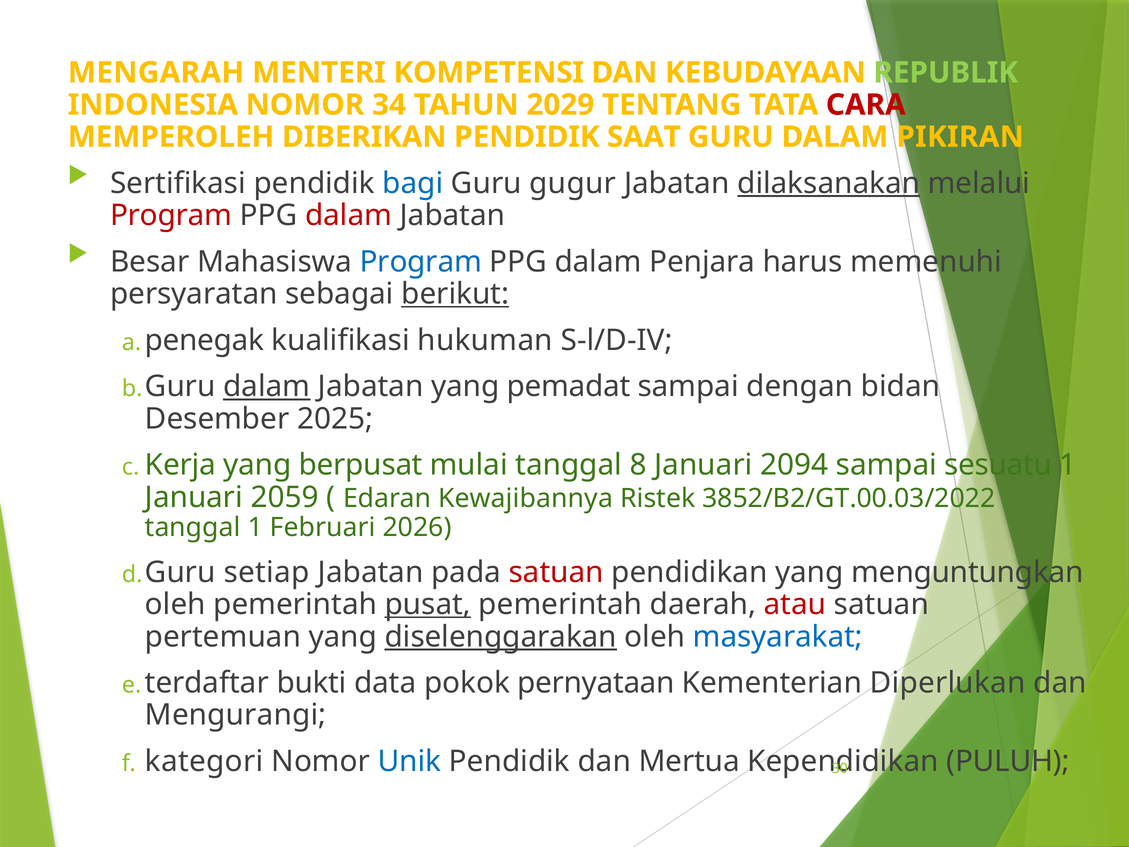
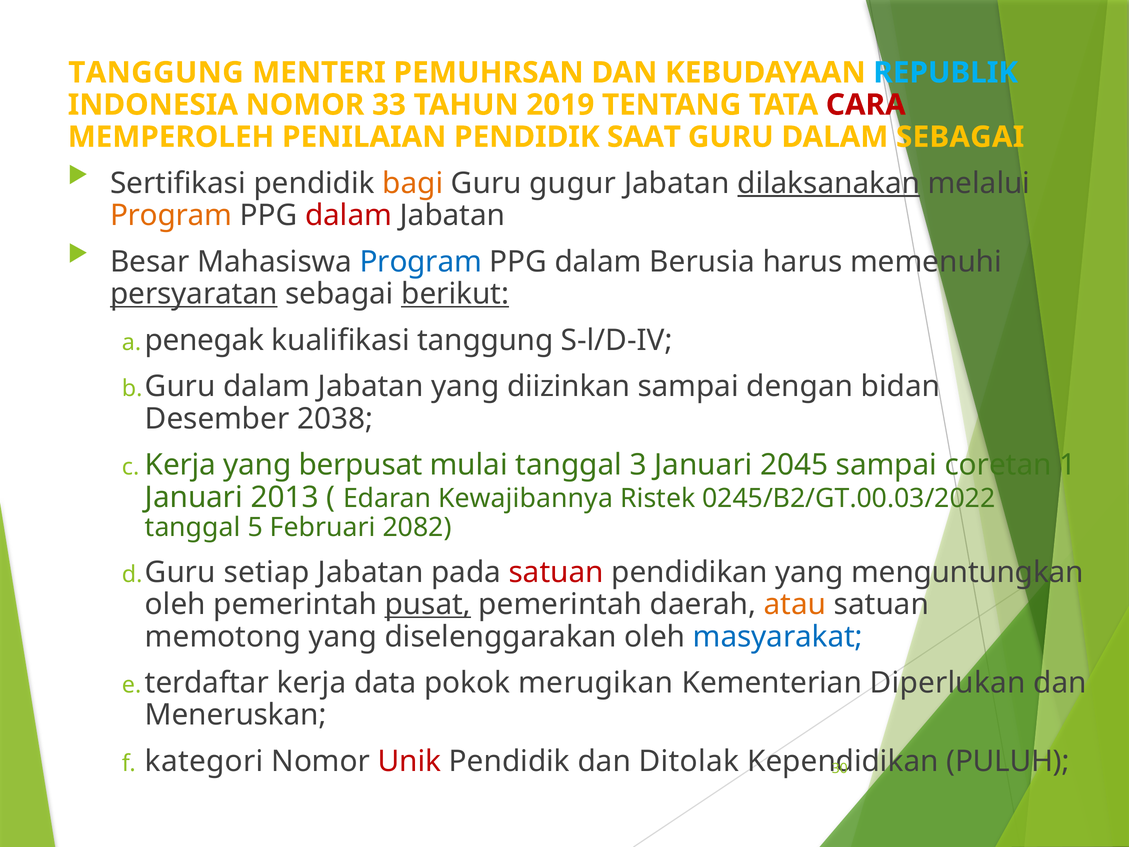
MENGARAH at (156, 73): MENGARAH -> TANGGUNG
KOMPETENSI: KOMPETENSI -> PEMUHRSAN
REPUBLIK colour: light green -> light blue
34: 34 -> 33
2029: 2029 -> 2019
DIBERIKAN: DIBERIKAN -> PENILAIAN
DALAM PIKIRAN: PIKIRAN -> SEBAGAI
bagi colour: blue -> orange
Program at (171, 215) colour: red -> orange
Penjara: Penjara -> Berusia
persyaratan underline: none -> present
kualifikasi hukuman: hukuman -> tanggung
dalam at (267, 386) underline: present -> none
pemadat: pemadat -> diizinkan
2025: 2025 -> 2038
8: 8 -> 3
2094: 2094 -> 2045
sesuatu: sesuatu -> coretan
2059: 2059 -> 2013
3852/B2/GT.00.03/2022: 3852/B2/GT.00.03/2022 -> 0245/B2/GT.00.03/2022
tanggal 1: 1 -> 5
2026: 2026 -> 2082
atau colour: red -> orange
pertemuan: pertemuan -> memotong
diselenggarakan underline: present -> none
terdaftar bukti: bukti -> kerja
pernyataan: pernyataan -> merugikan
Mengurangi: Mengurangi -> Meneruskan
Unik colour: blue -> red
Mertua: Mertua -> Ditolak
